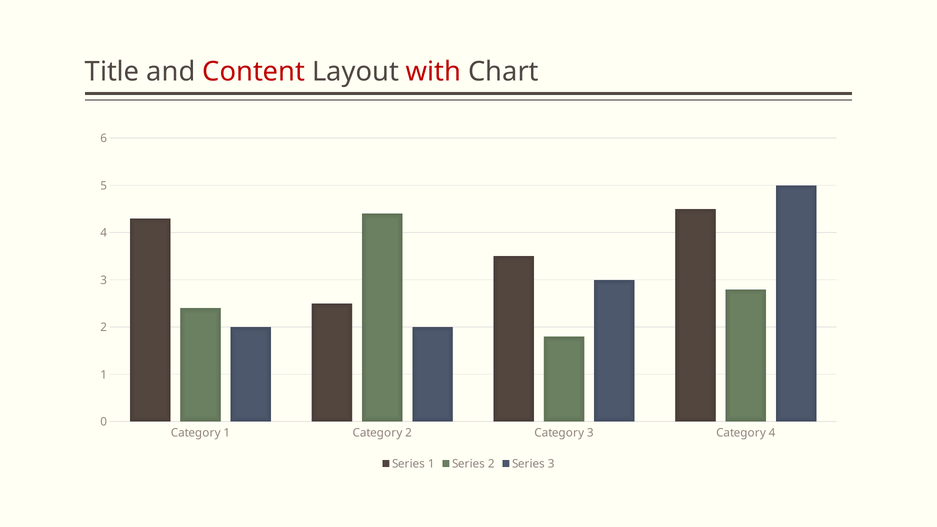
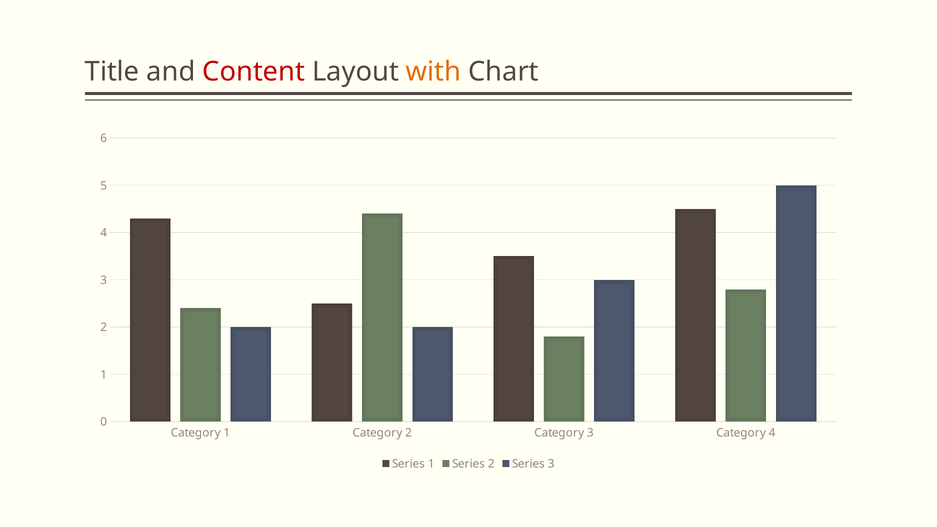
with colour: red -> orange
